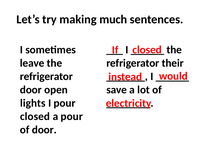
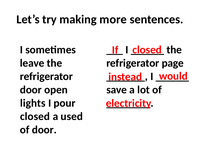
much: much -> more
their: their -> page
a pour: pour -> used
